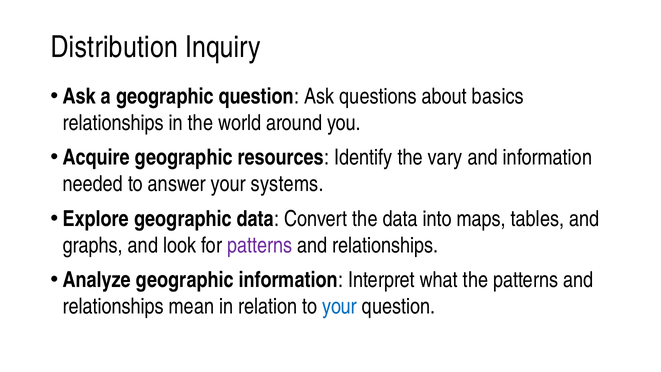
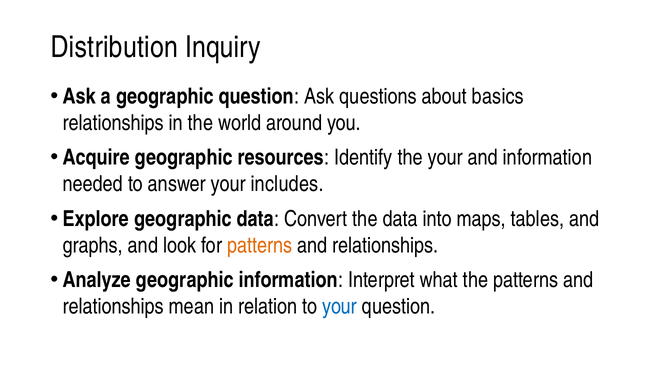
the vary: vary -> your
systems: systems -> includes
patterns at (260, 245) colour: purple -> orange
